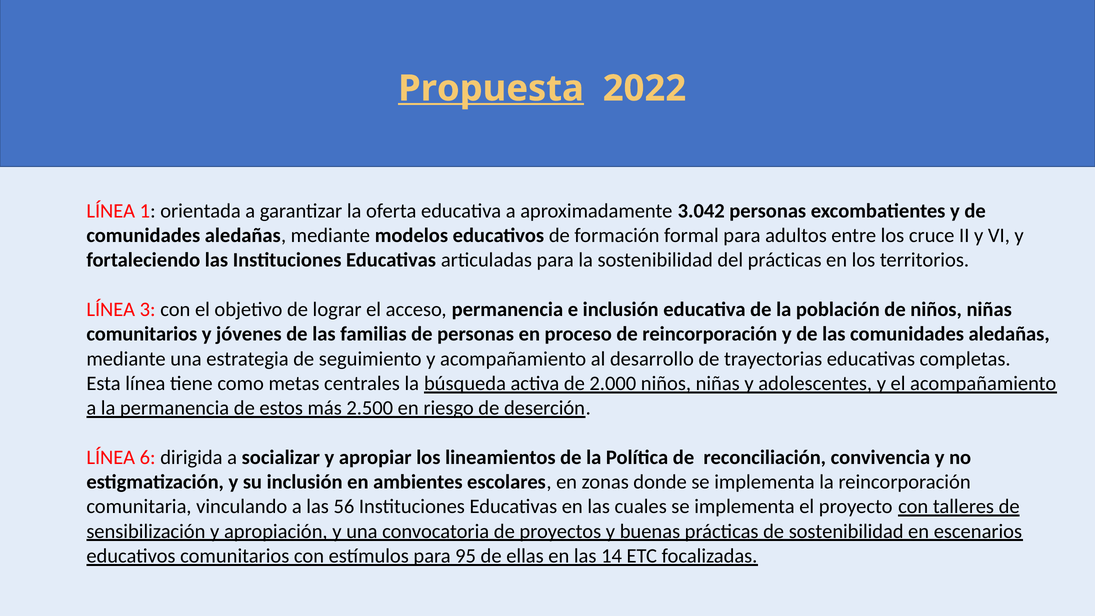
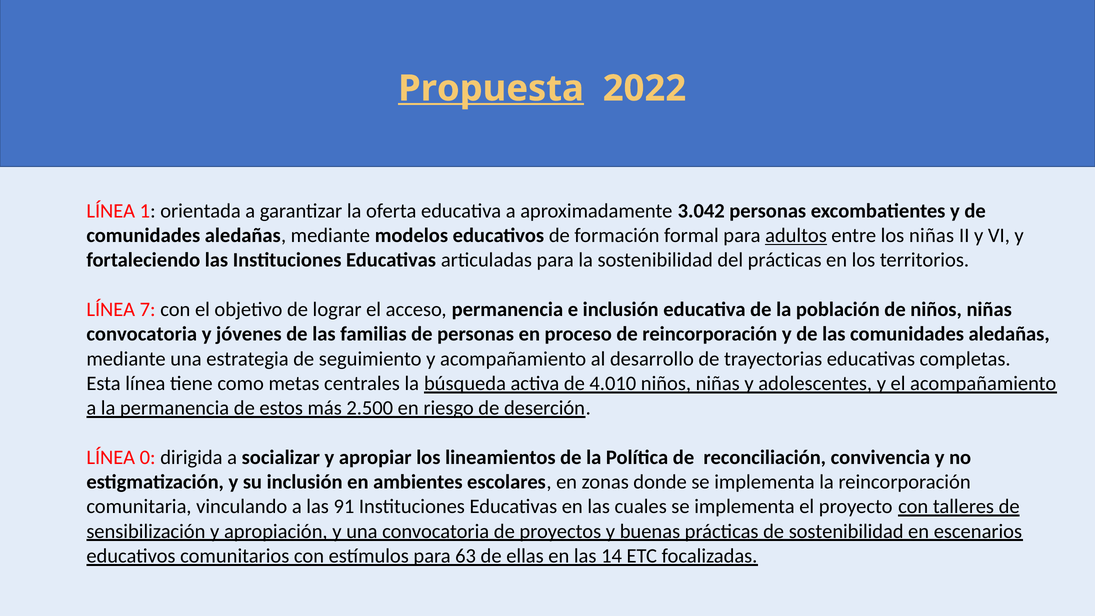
adultos underline: none -> present
los cruce: cruce -> niñas
3: 3 -> 7
comunitarios at (142, 334): comunitarios -> convocatoria
2.000: 2.000 -> 4.010
6: 6 -> 0
56: 56 -> 91
95: 95 -> 63
